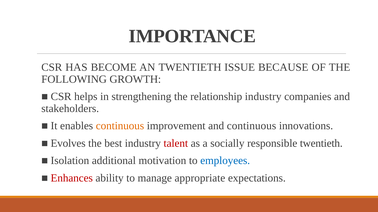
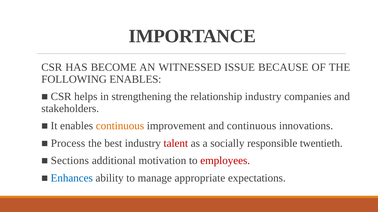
AN TWENTIETH: TWENTIETH -> WITNESSED
FOLLOWING GROWTH: GROWTH -> ENABLES
Evolves: Evolves -> Process
Isolation: Isolation -> Sections
employees colour: blue -> red
Enhances colour: red -> blue
